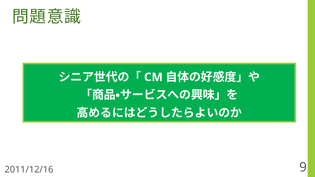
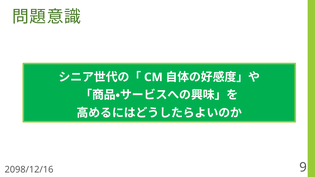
2011/12/16: 2011/12/16 -> 2098/12/16
